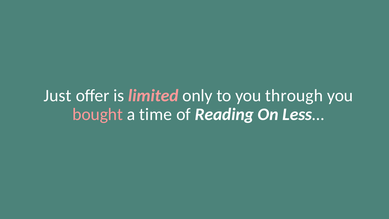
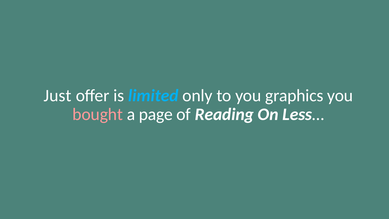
limited colour: pink -> light blue
through: through -> graphics
time: time -> page
